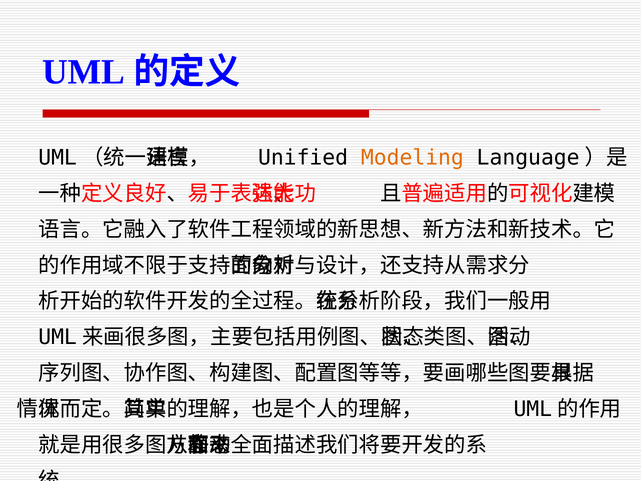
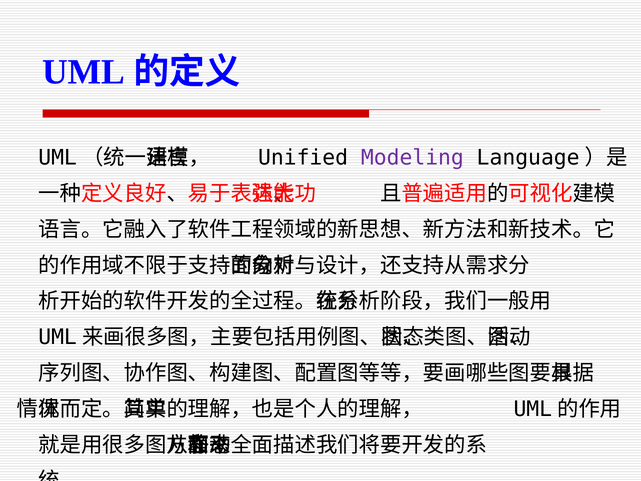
Modeling colour: orange -> purple
